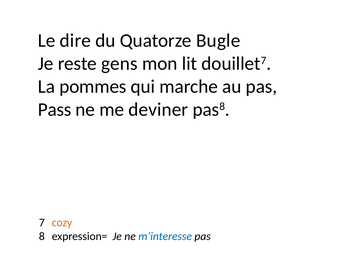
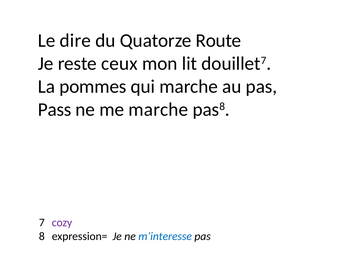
Bugle: Bugle -> Route
gens: gens -> ceux
me deviner: deviner -> marche
cozy colour: orange -> purple
